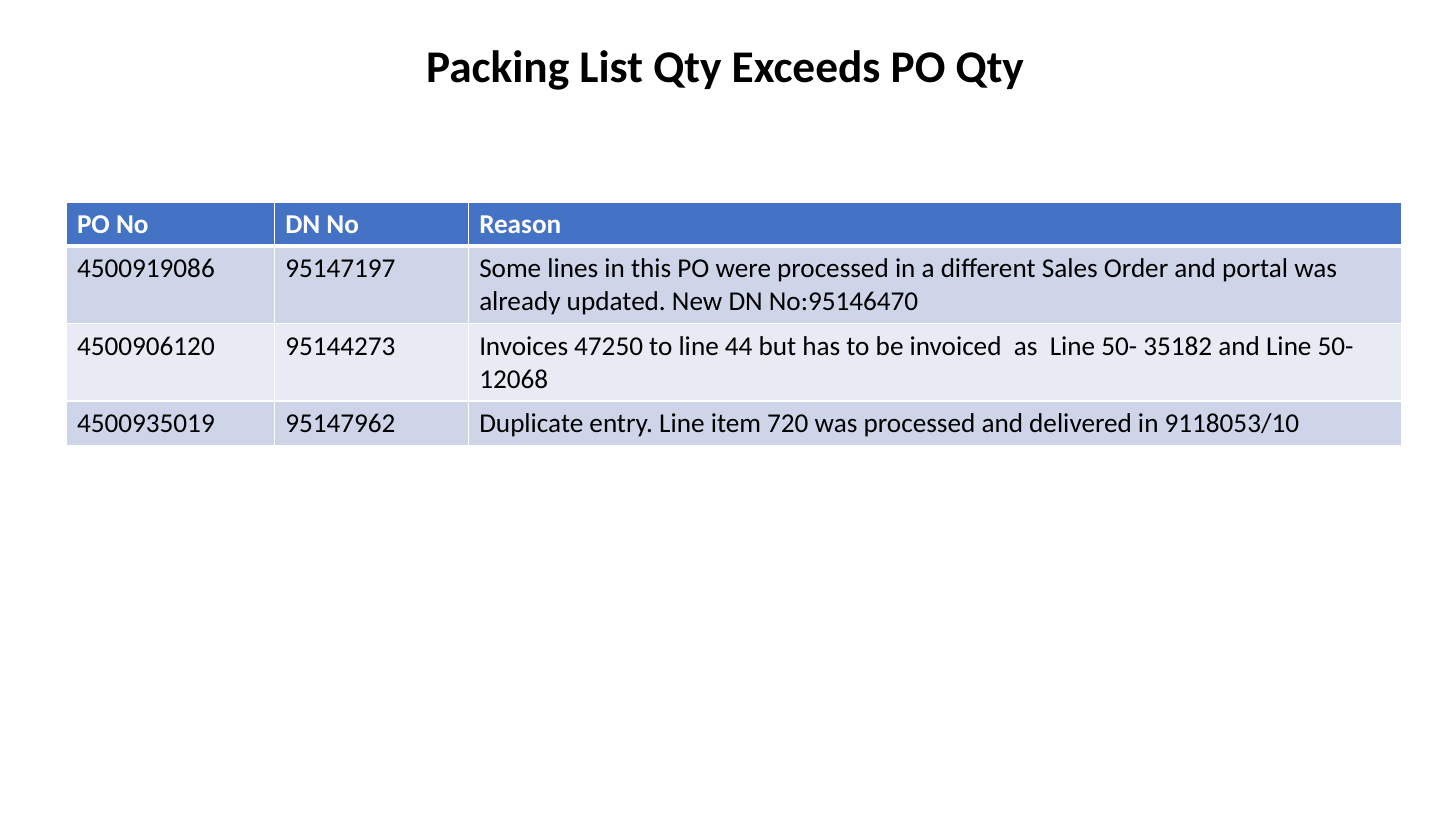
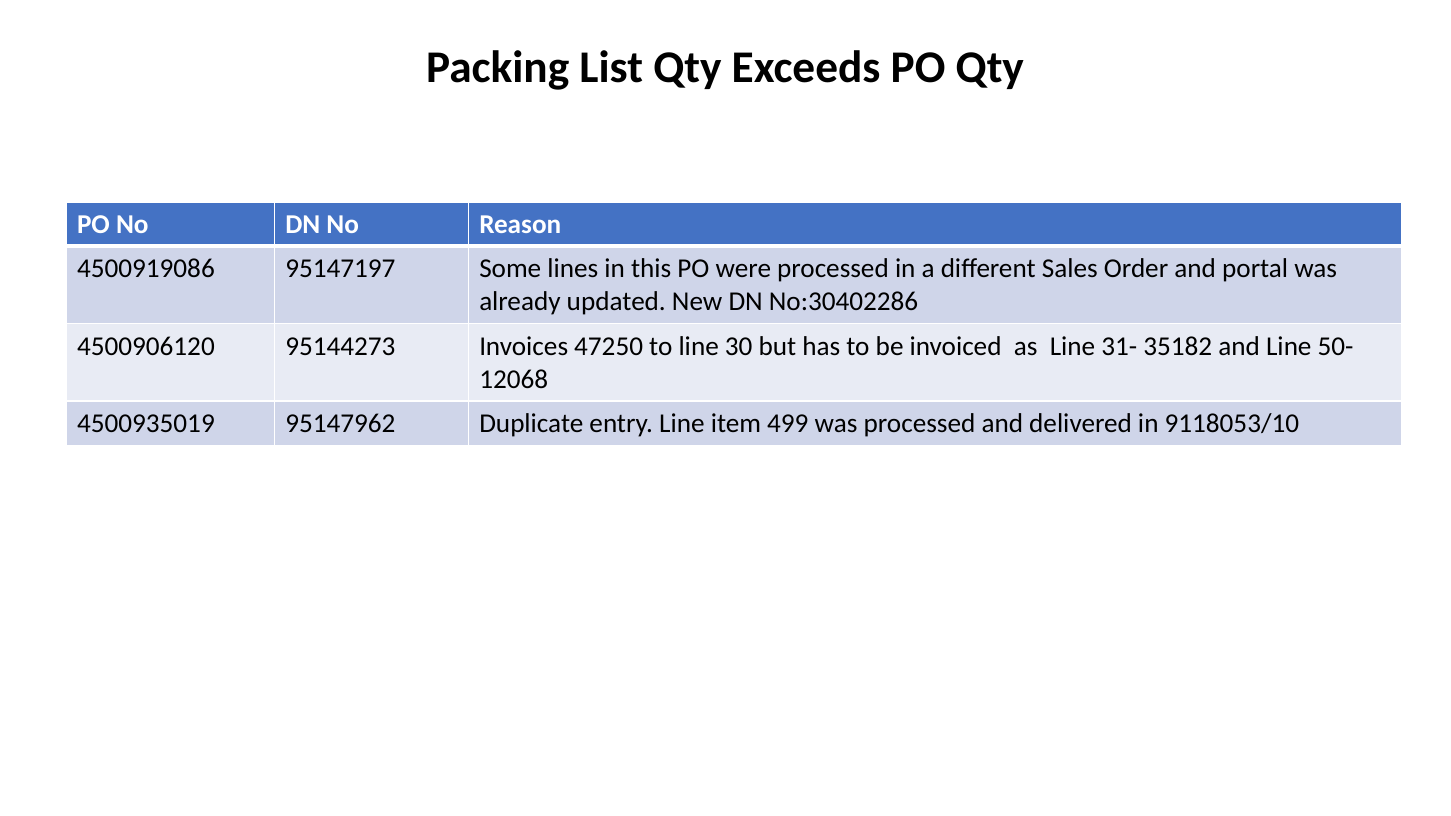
No:95146470: No:95146470 -> No:30402286
44: 44 -> 30
as Line 50-: 50- -> 31-
720: 720 -> 499
